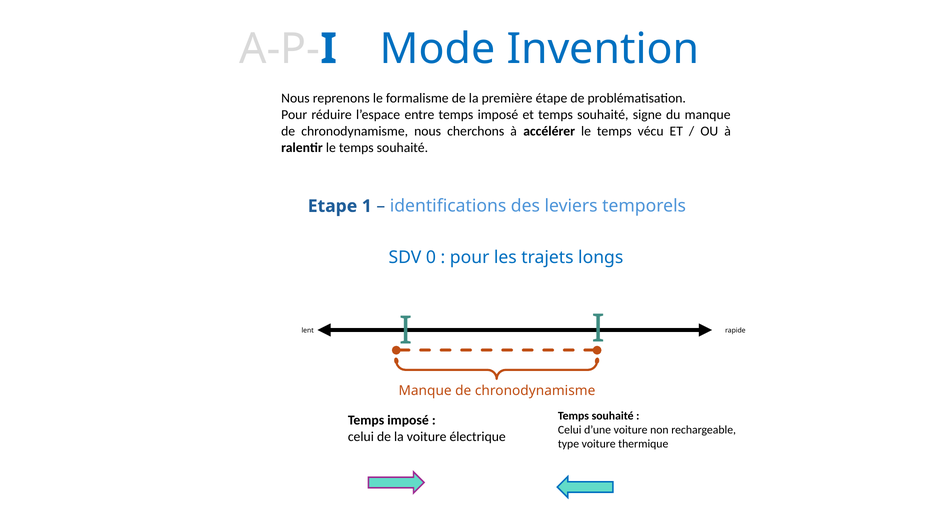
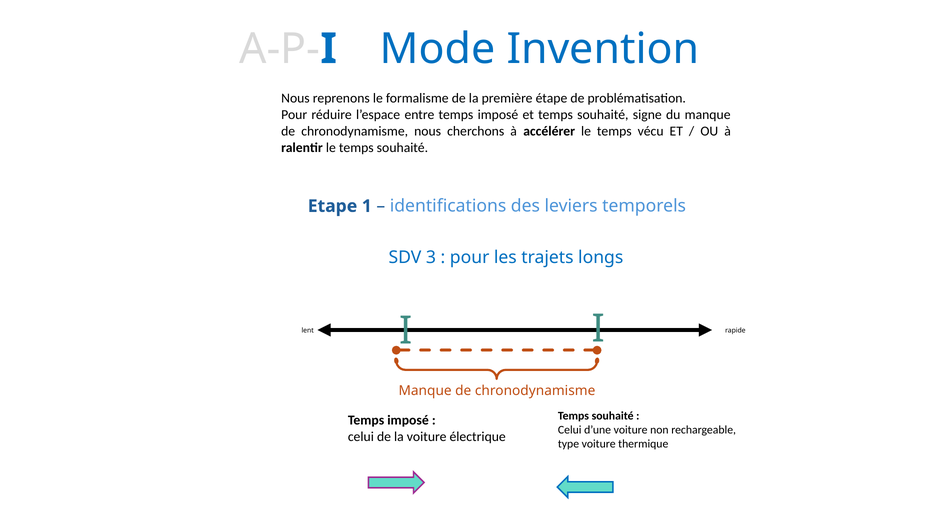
0: 0 -> 3
